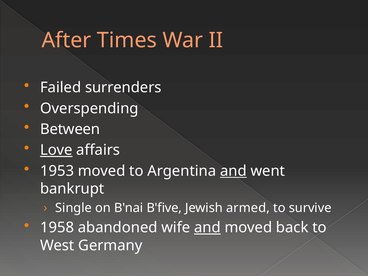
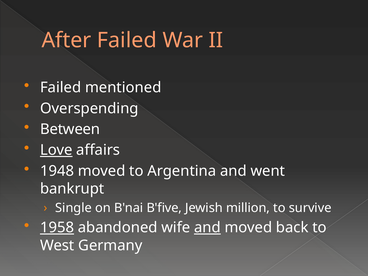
After Times: Times -> Failed
surrenders: surrenders -> mentioned
1953: 1953 -> 1948
and at (233, 171) underline: present -> none
armed: armed -> million
1958 underline: none -> present
